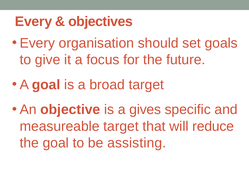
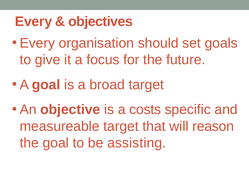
gives: gives -> costs
reduce: reduce -> reason
